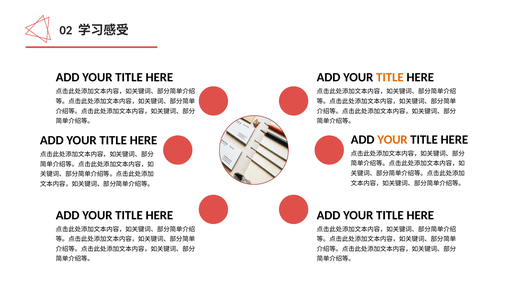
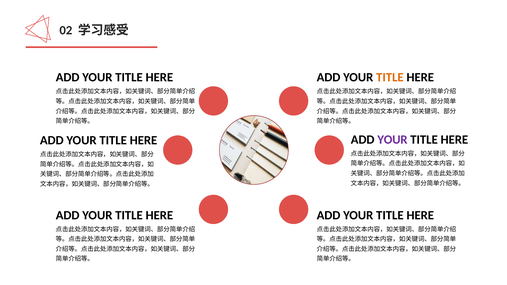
YOUR at (392, 140) colour: orange -> purple
